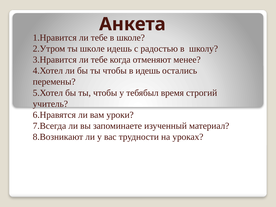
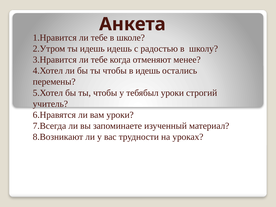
ты школе: школе -> идешь
тебябыл время: время -> уроки
